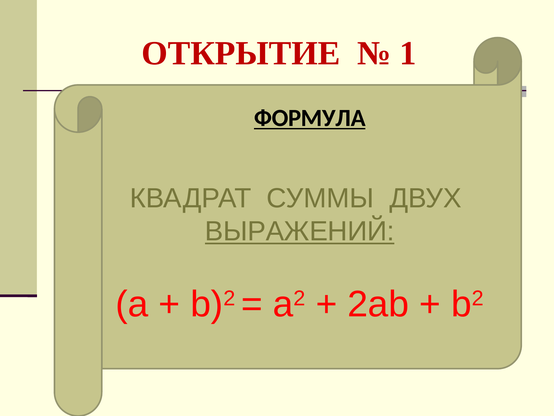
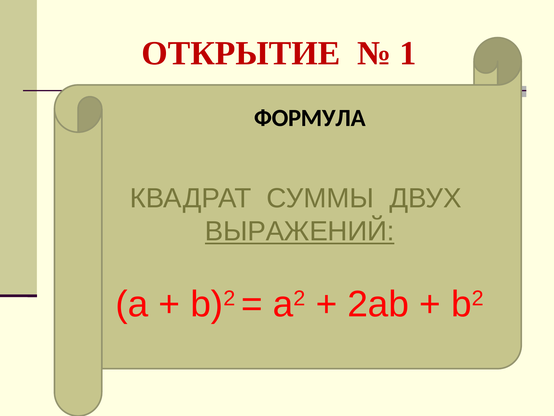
ФОРМУЛА underline: present -> none
